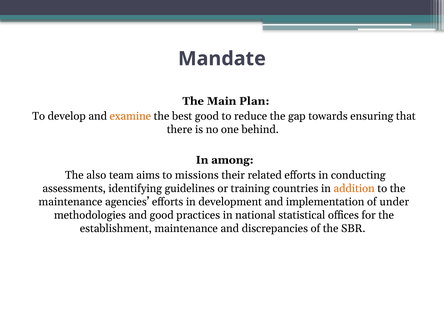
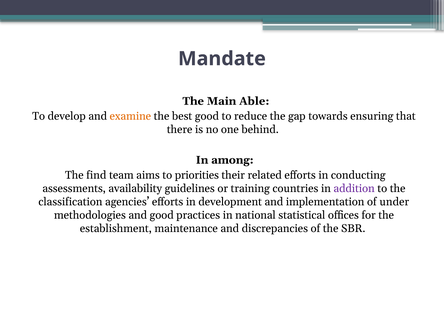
Plan: Plan -> Able
also: also -> find
missions: missions -> priorities
identifying: identifying -> availability
addition colour: orange -> purple
maintenance at (70, 202): maintenance -> classification
